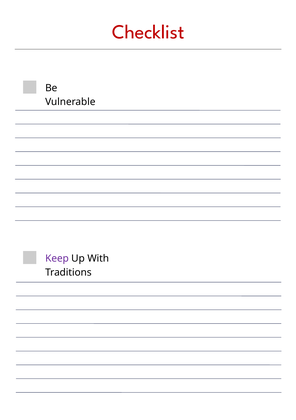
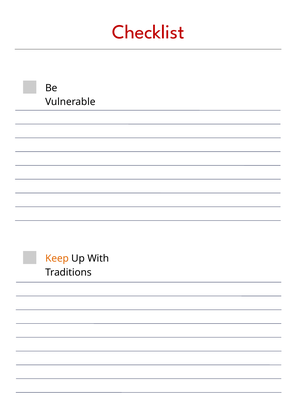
Keep colour: purple -> orange
